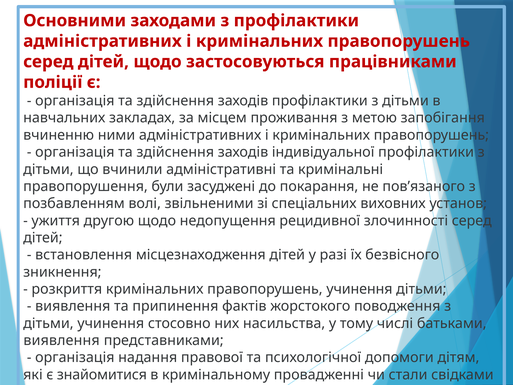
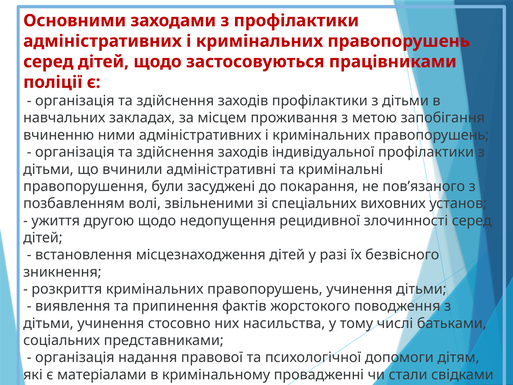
виявлення at (62, 340): виявлення -> соціальних
знайомитися: знайомитися -> матеріалами
